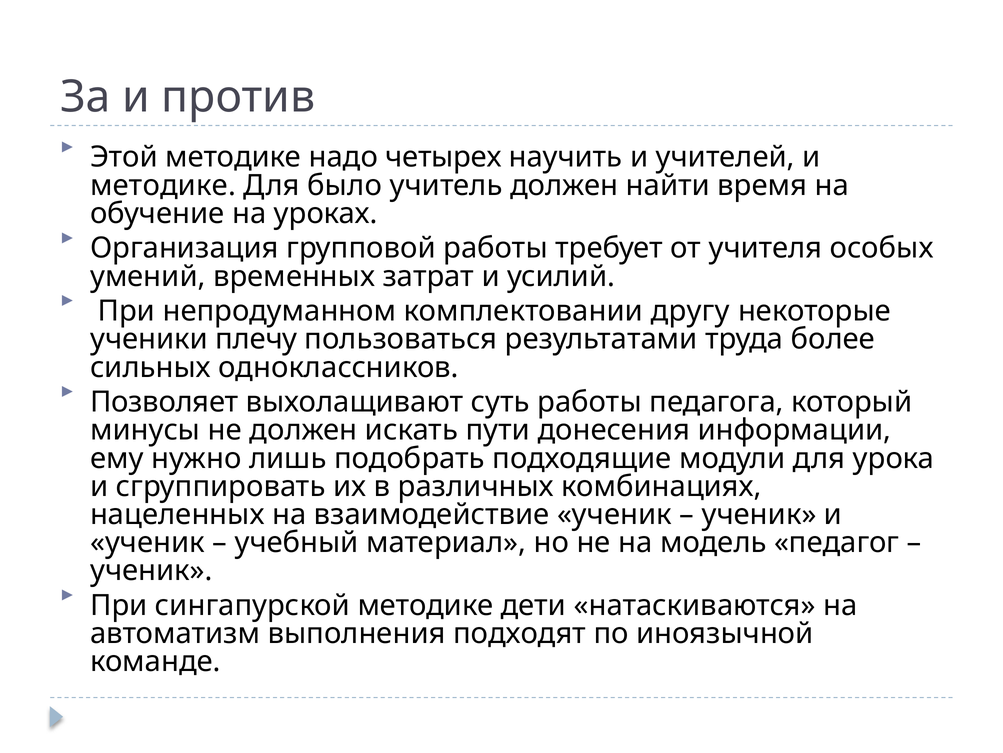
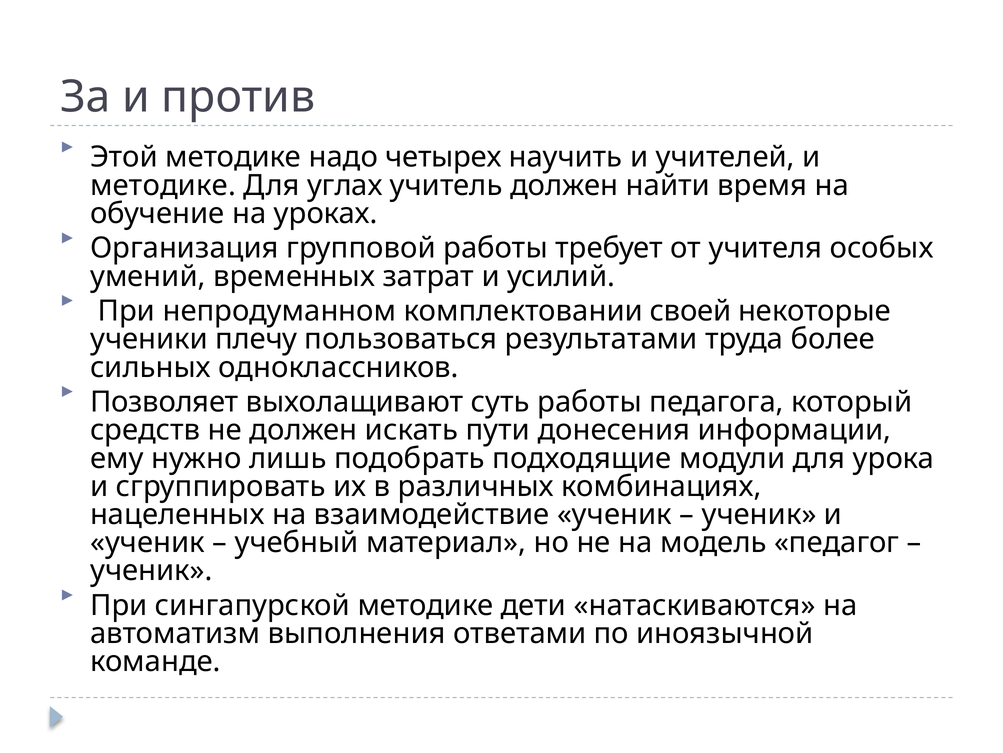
было: было -> углах
другу: другу -> своей
минусы: минусы -> средств
подходят: подходят -> ответами
